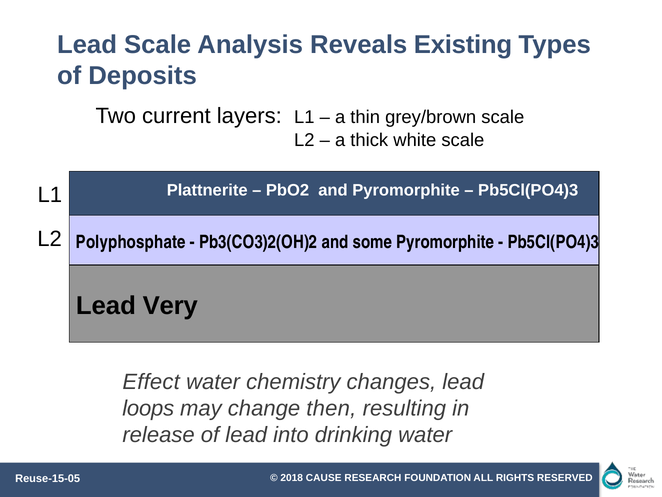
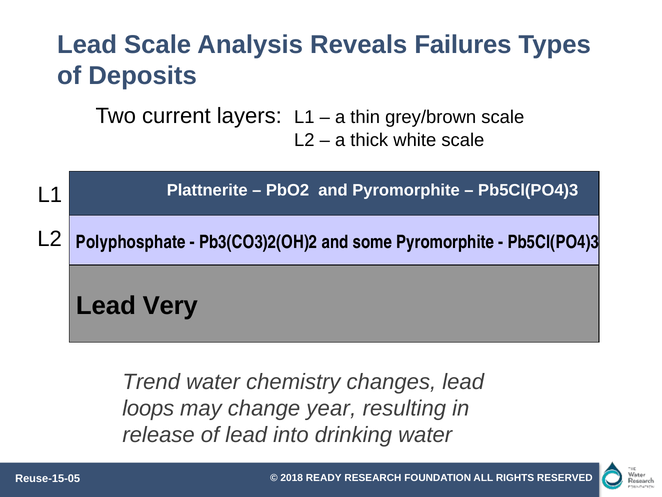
Existing: Existing -> Failures
Effect: Effect -> Trend
then: then -> year
CAUSE: CAUSE -> READY
